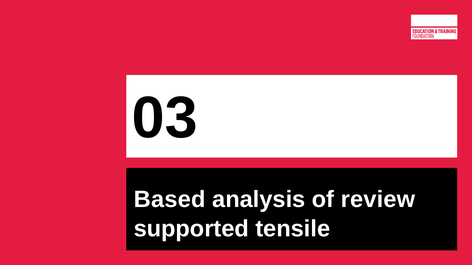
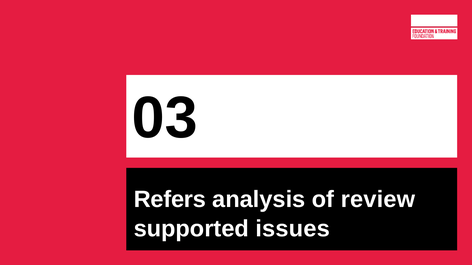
Based: Based -> Refers
tensile: tensile -> issues
